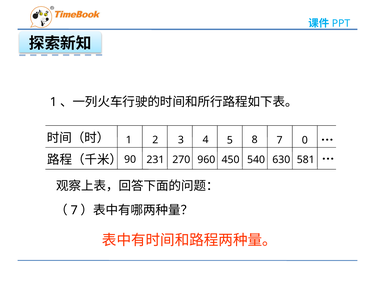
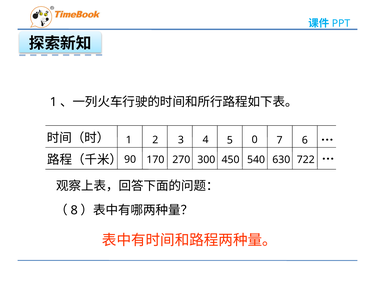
8: 8 -> 0
0: 0 -> 6
231: 231 -> 170
960: 960 -> 300
581: 581 -> 722
7 at (74, 210): 7 -> 8
